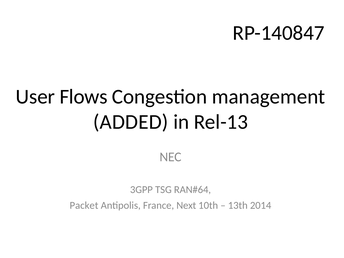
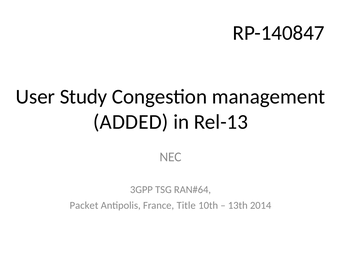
Flows: Flows -> Study
Next: Next -> Title
